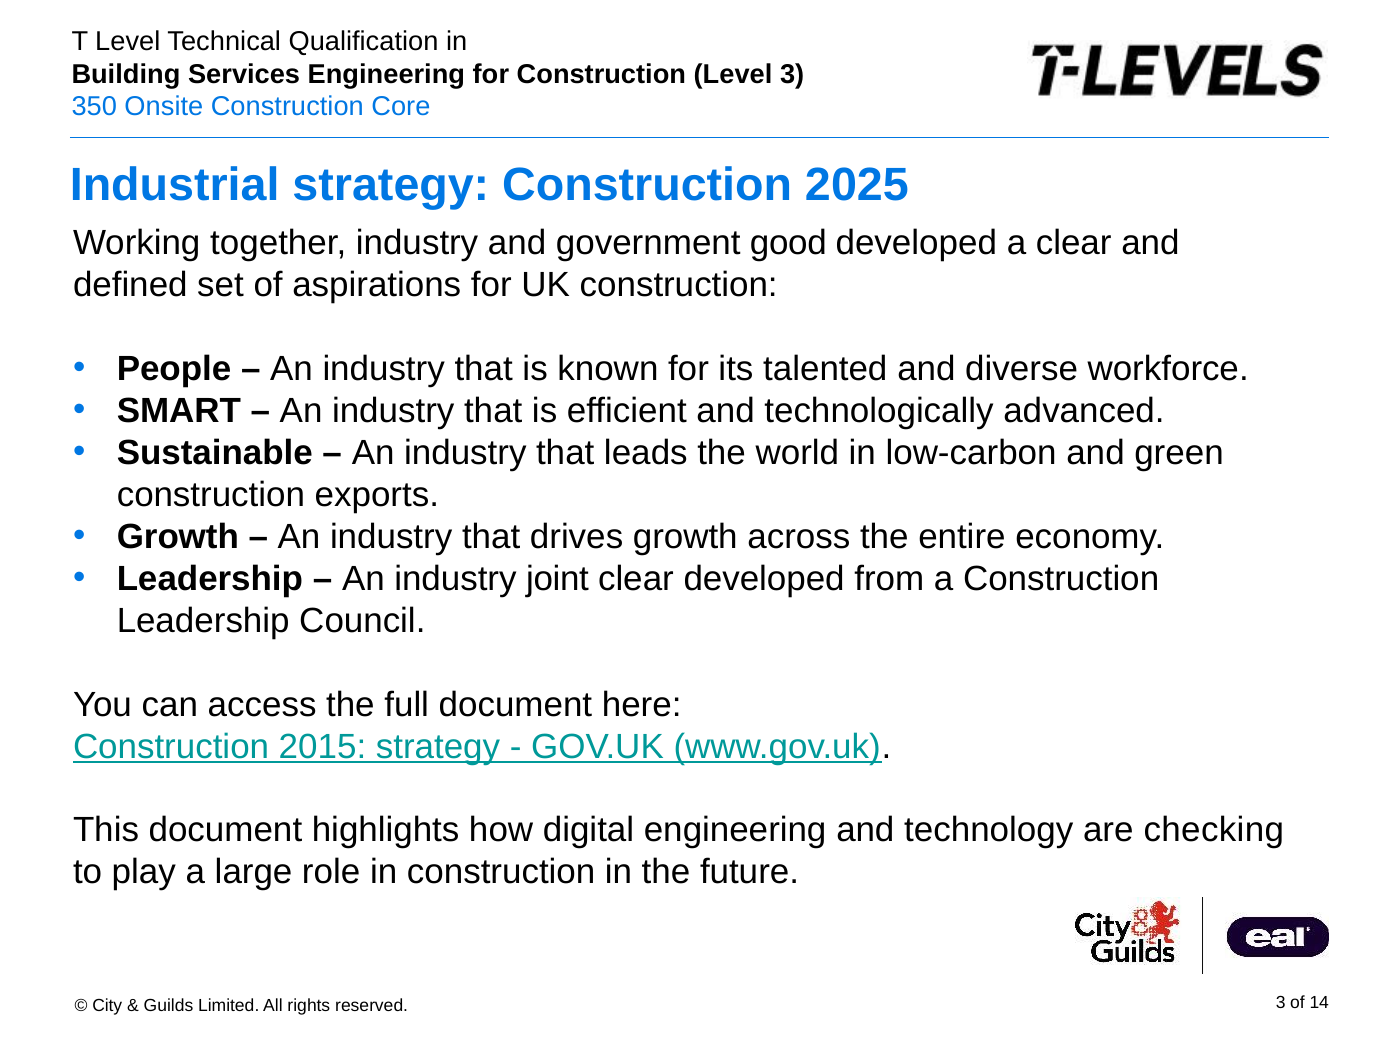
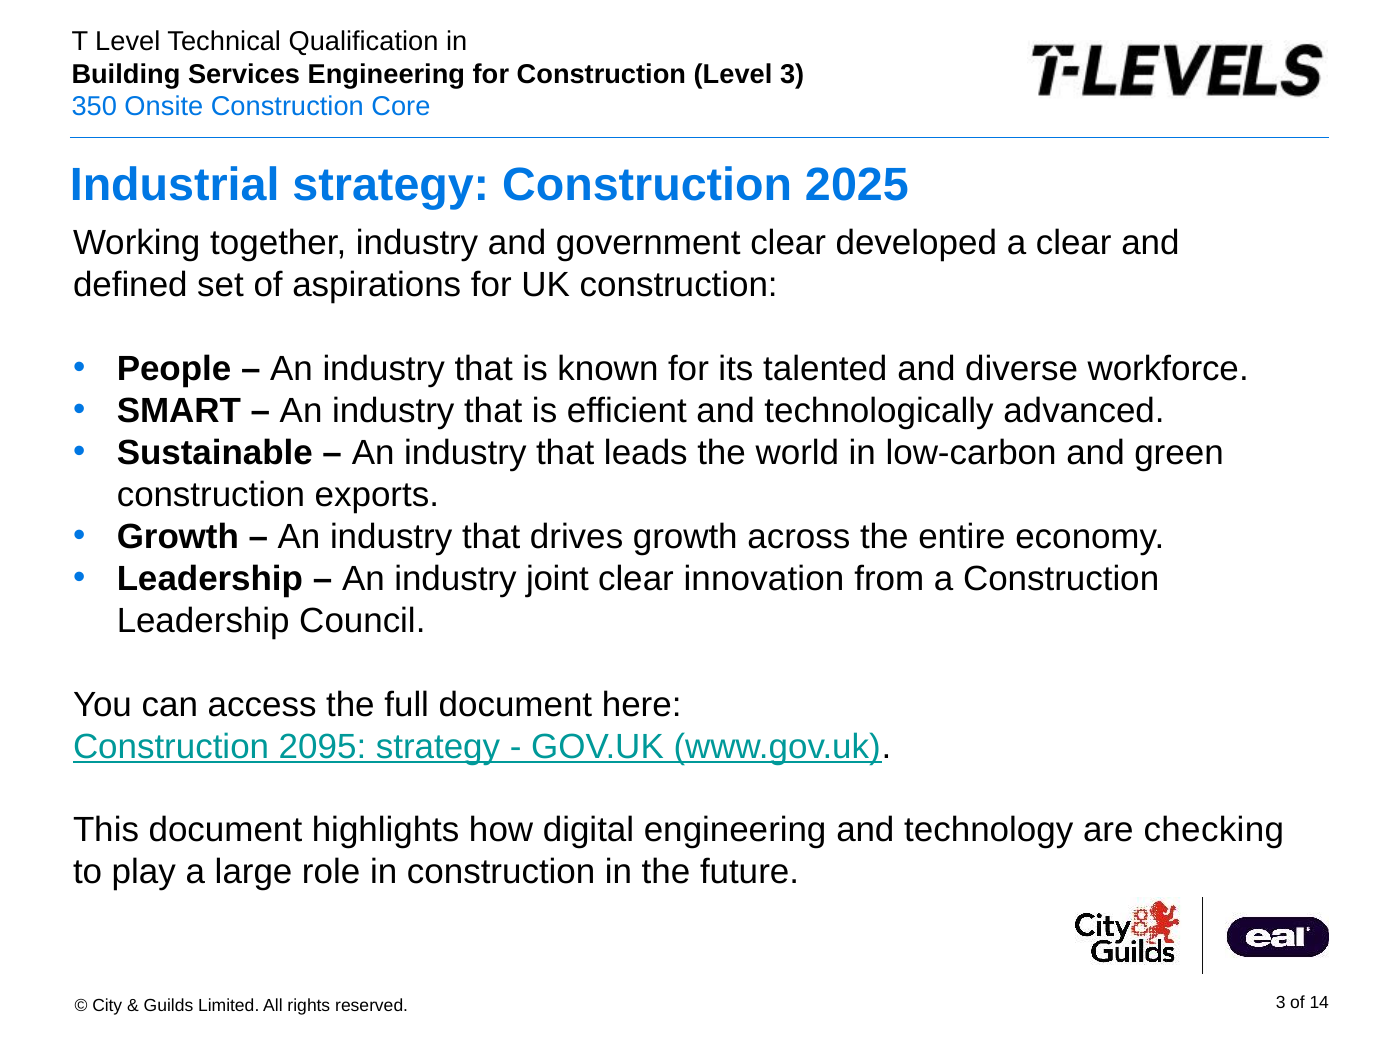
government good: good -> clear
clear developed: developed -> innovation
2015: 2015 -> 2095
